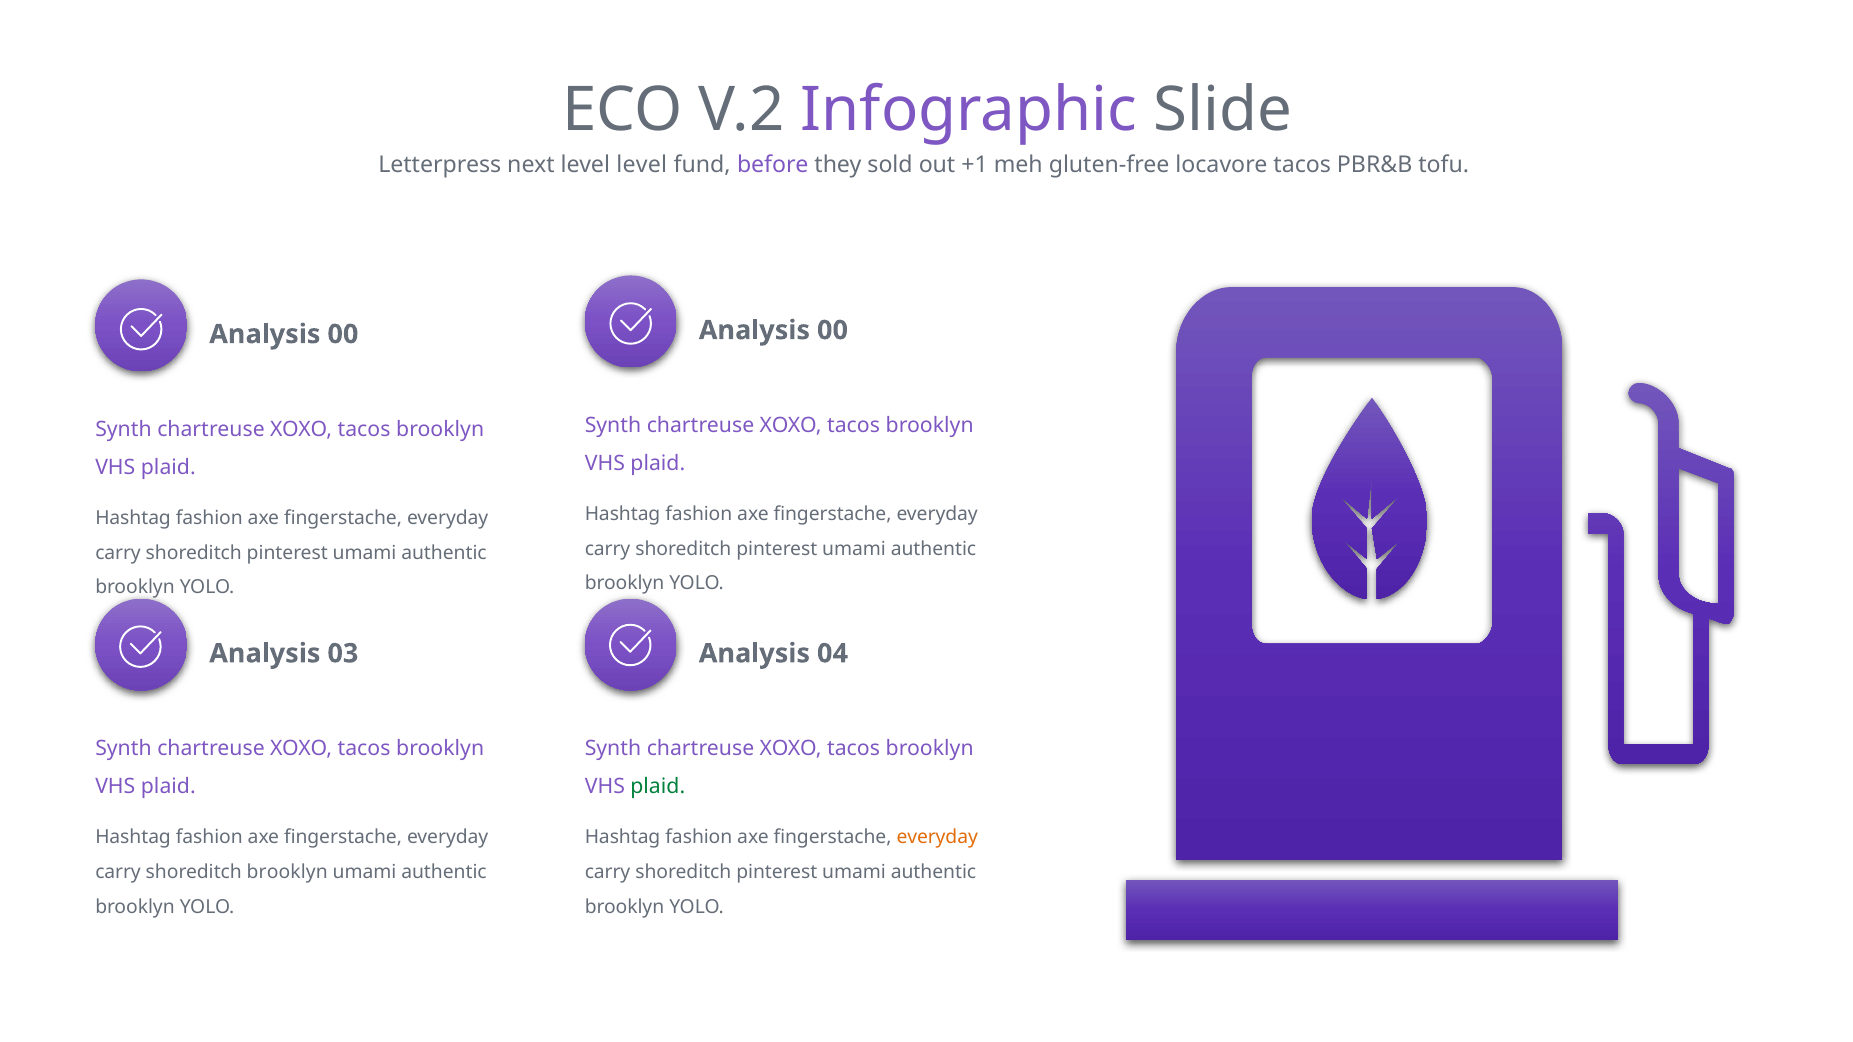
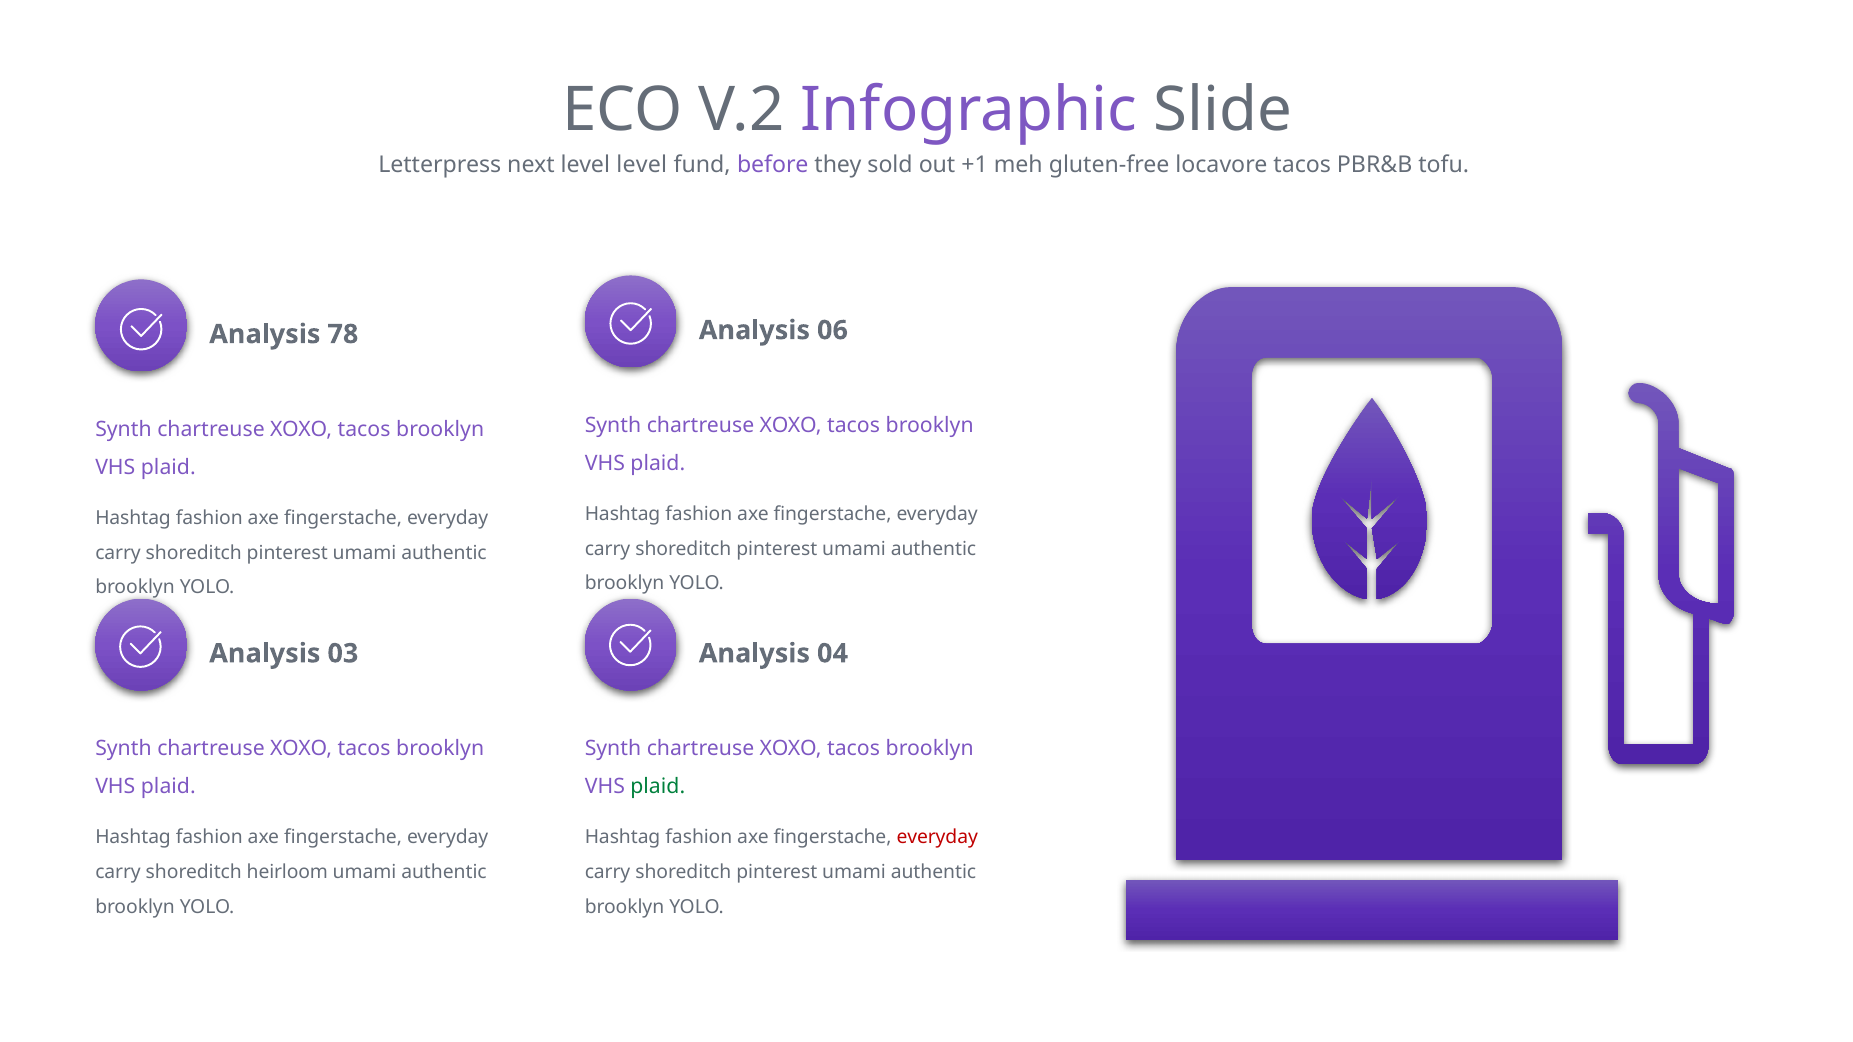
00 at (833, 330): 00 -> 06
00 at (343, 334): 00 -> 78
everyday at (937, 837) colour: orange -> red
shoreditch brooklyn: brooklyn -> heirloom
